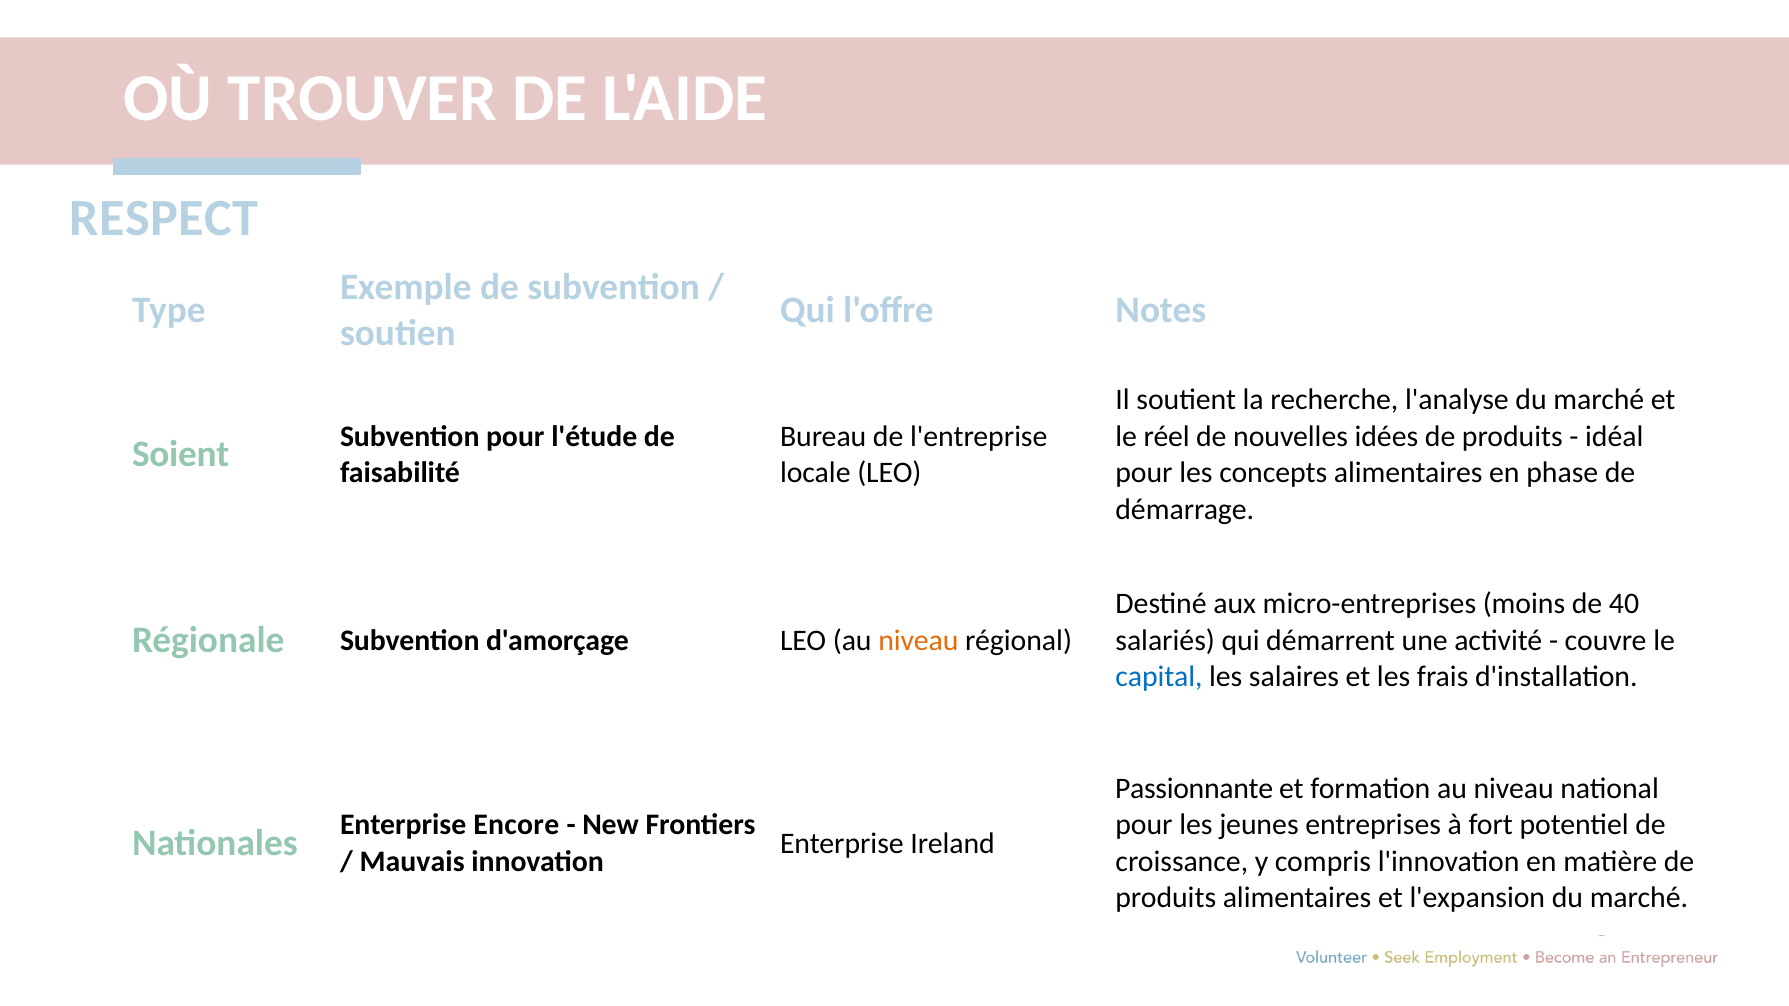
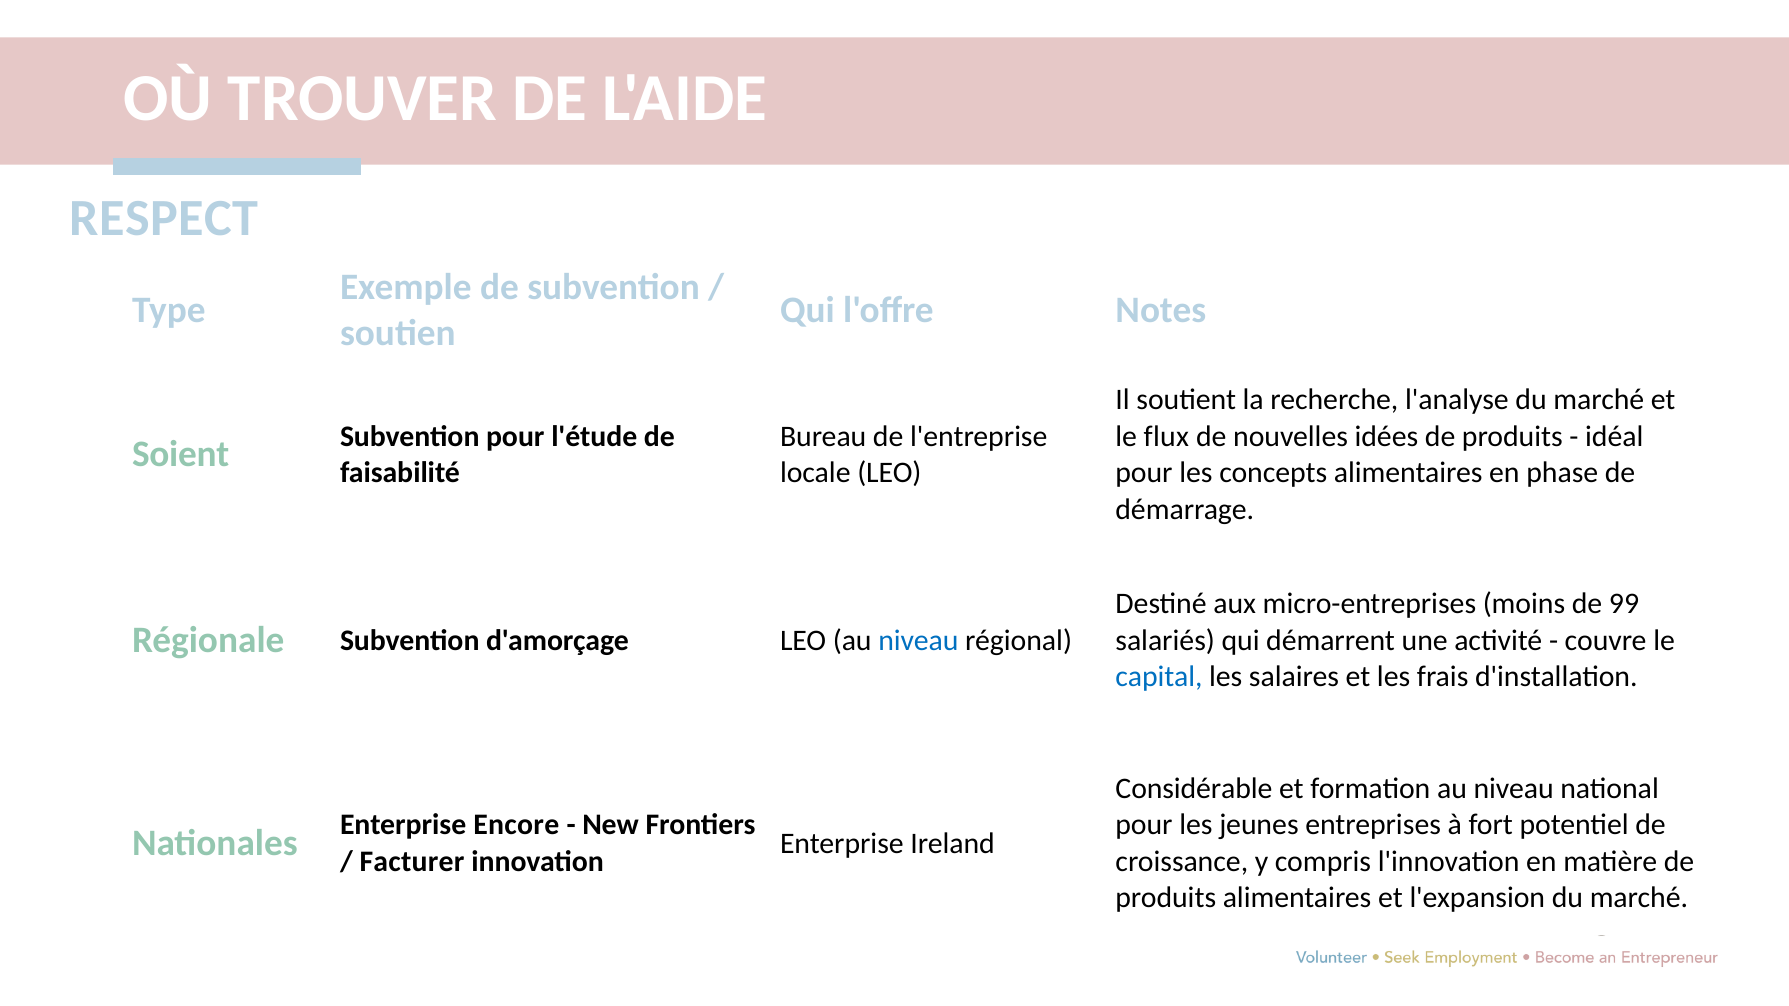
réel: réel -> flux
40: 40 -> 99
niveau at (918, 640) colour: orange -> blue
Passionnante: Passionnante -> Considérable
Mauvais: Mauvais -> Facturer
